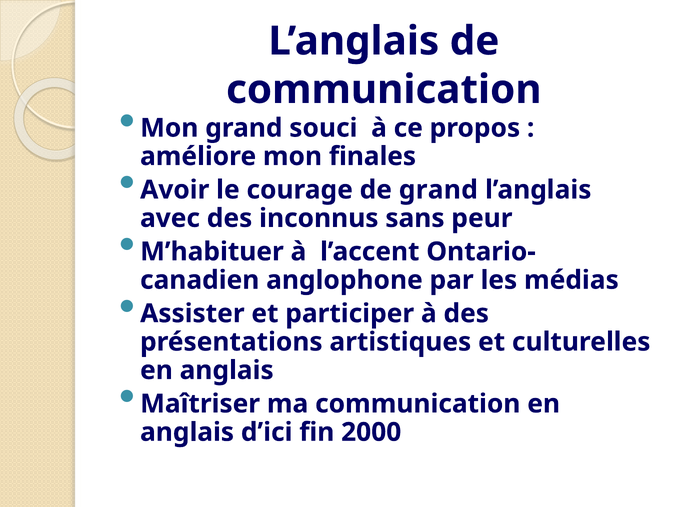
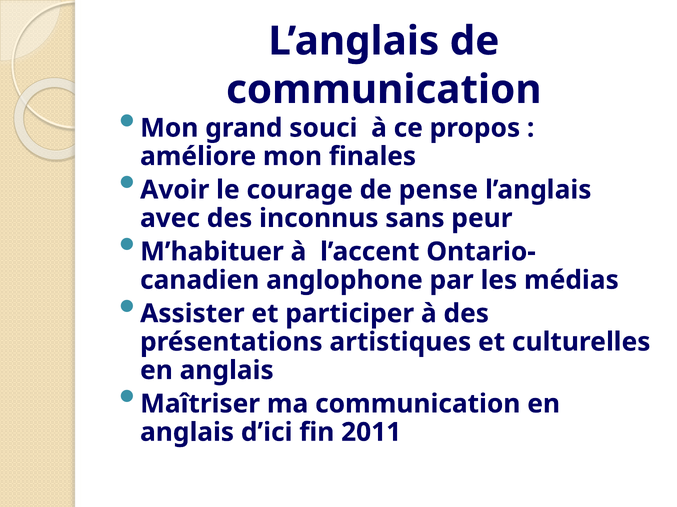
de grand: grand -> pense
2000: 2000 -> 2011
